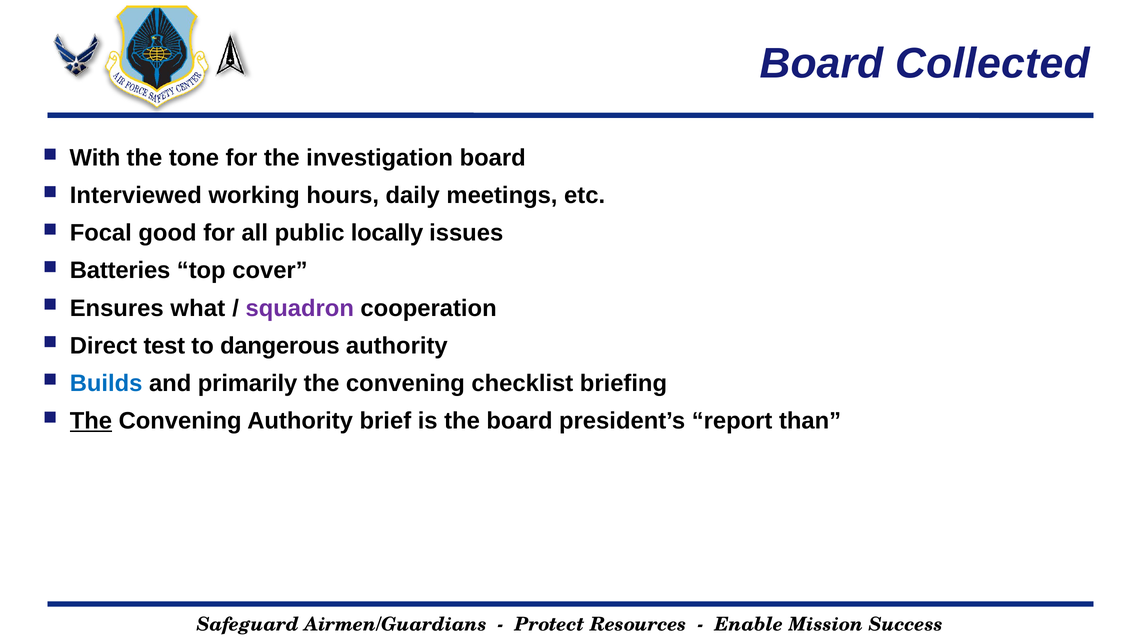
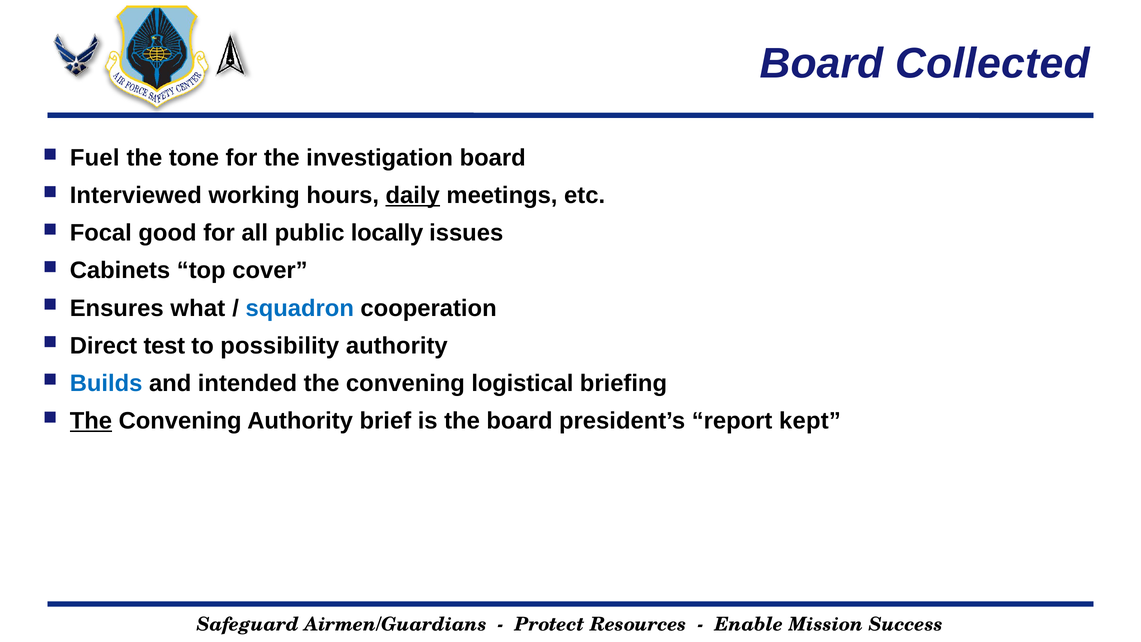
With: With -> Fuel
daily underline: none -> present
Batteries: Batteries -> Cabinets
squadron colour: purple -> blue
dangerous: dangerous -> possibility
primarily: primarily -> intended
checklist: checklist -> logistical
than: than -> kept
